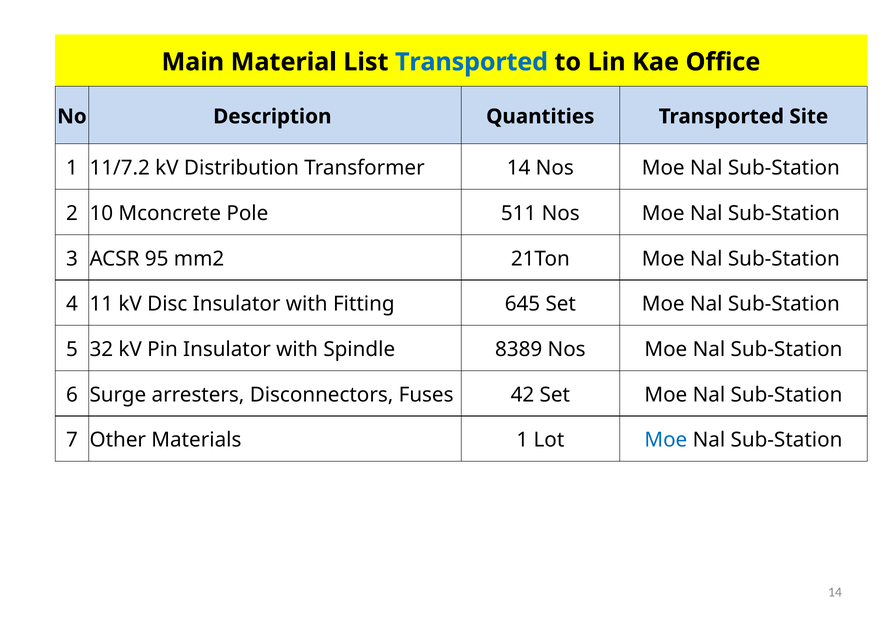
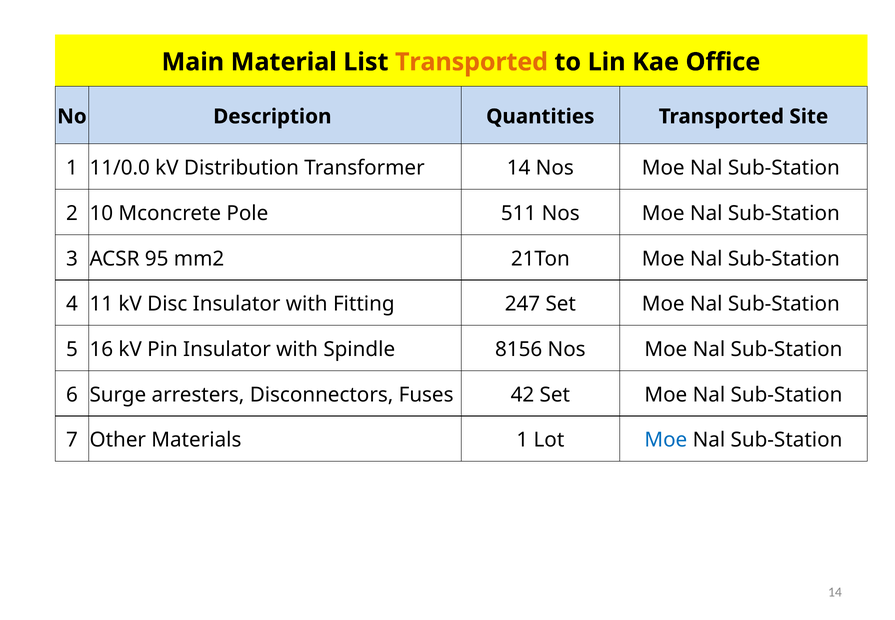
Transported at (472, 62) colour: blue -> orange
11/7.2: 11/7.2 -> 11/0.0
645: 645 -> 247
32: 32 -> 16
8389: 8389 -> 8156
